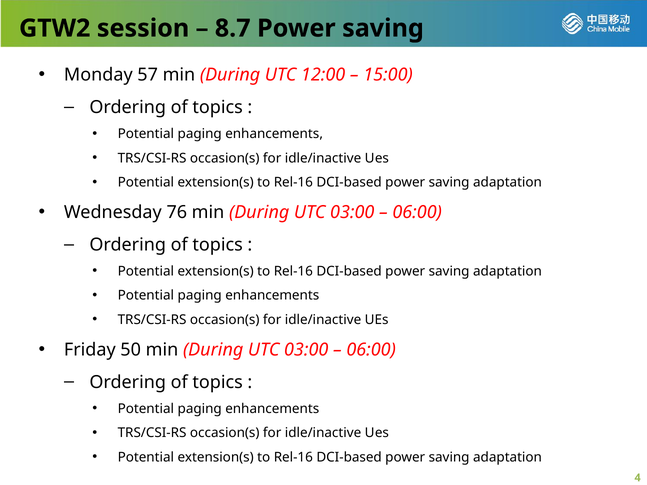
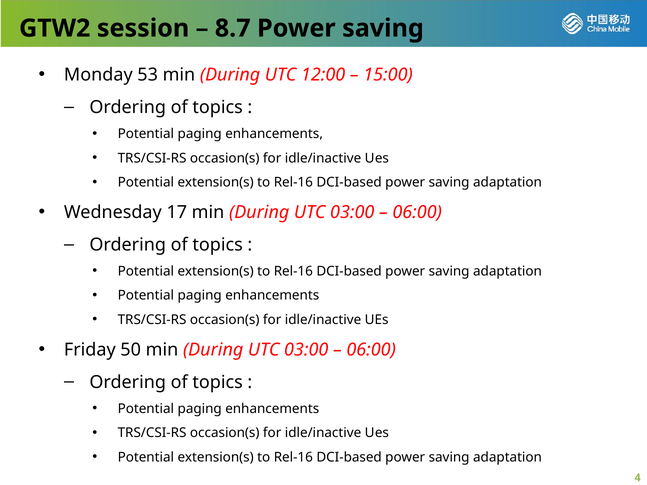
57: 57 -> 53
76: 76 -> 17
